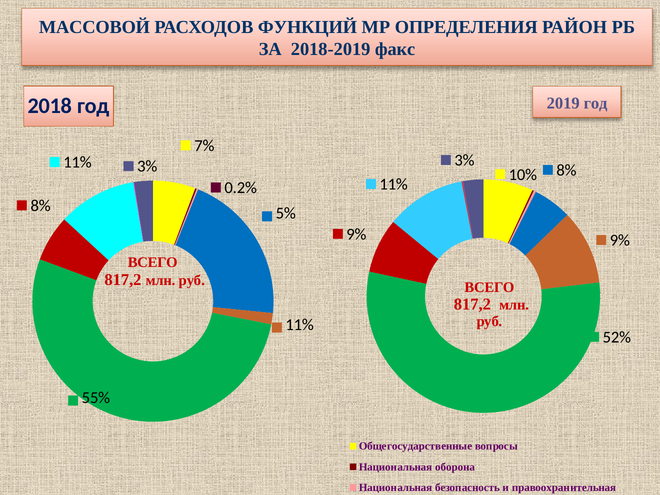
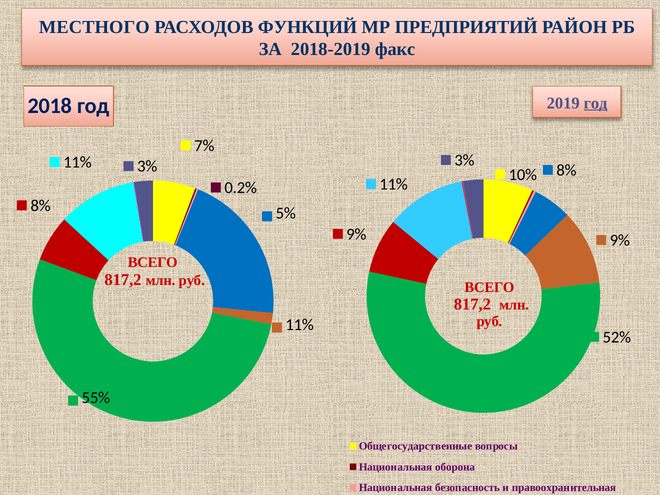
МАССОВОЙ at (94, 27): МАССОВОЙ -> МЕСТНОГО
ОПРЕДЕЛЕНИЯ: ОПРЕДЕЛЕНИЯ -> ПРЕДПРИЯТИЙ
год at (596, 103) underline: none -> present
